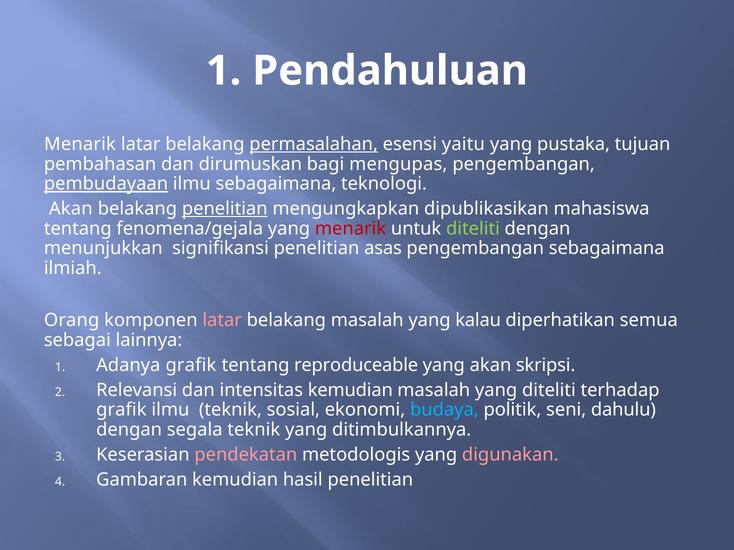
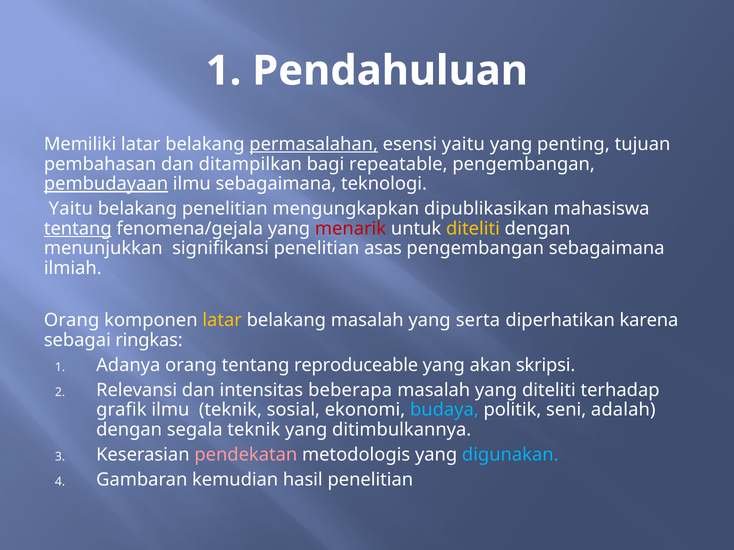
Menarik at (80, 144): Menarik -> Memiliki
pustaka: pustaka -> penting
dirumuskan: dirumuskan -> ditampilkan
mengupas: mengupas -> repeatable
Akan at (71, 209): Akan -> Yaitu
penelitian at (225, 209) underline: present -> none
tentang at (78, 229) underline: none -> present
diteliti at (473, 229) colour: light green -> yellow
latar at (222, 321) colour: pink -> yellow
kalau: kalau -> serta
semua: semua -> karena
lainnya: lainnya -> ringkas
Adanya grafik: grafik -> orang
intensitas kemudian: kemudian -> beberapa
dahulu: dahulu -> adalah
digunakan colour: pink -> light blue
